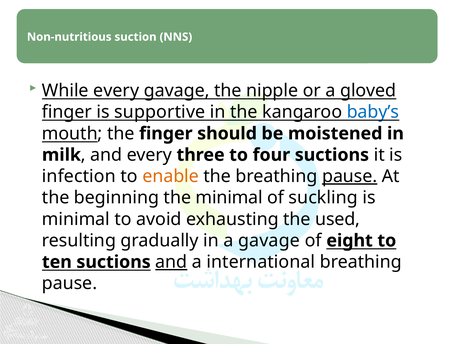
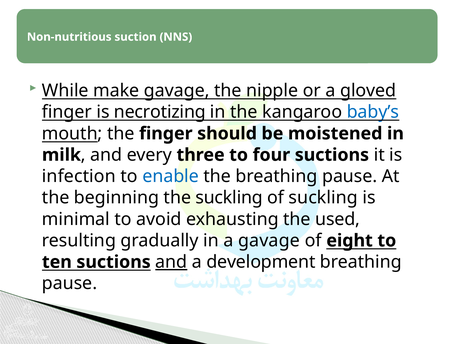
While every: every -> make
supportive: supportive -> necrotizing
enable colour: orange -> blue
pause at (350, 176) underline: present -> none
the minimal: minimal -> suckling
international: international -> development
